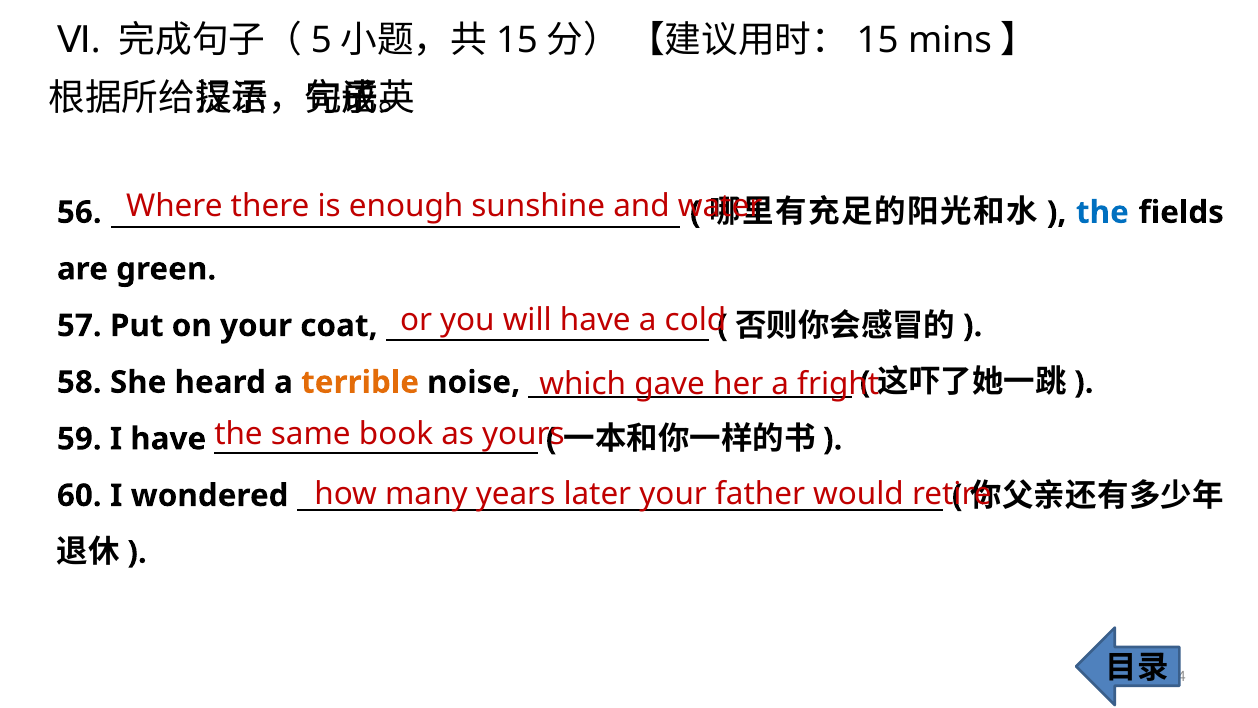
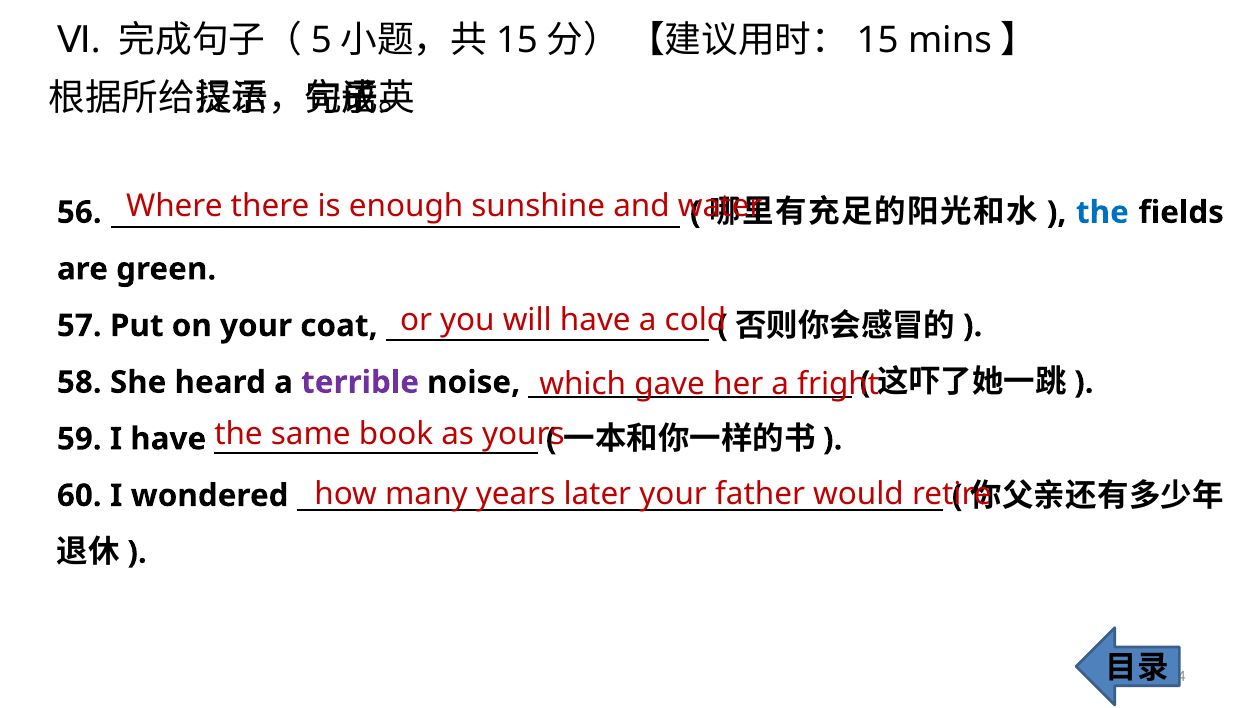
terrible colour: orange -> purple
